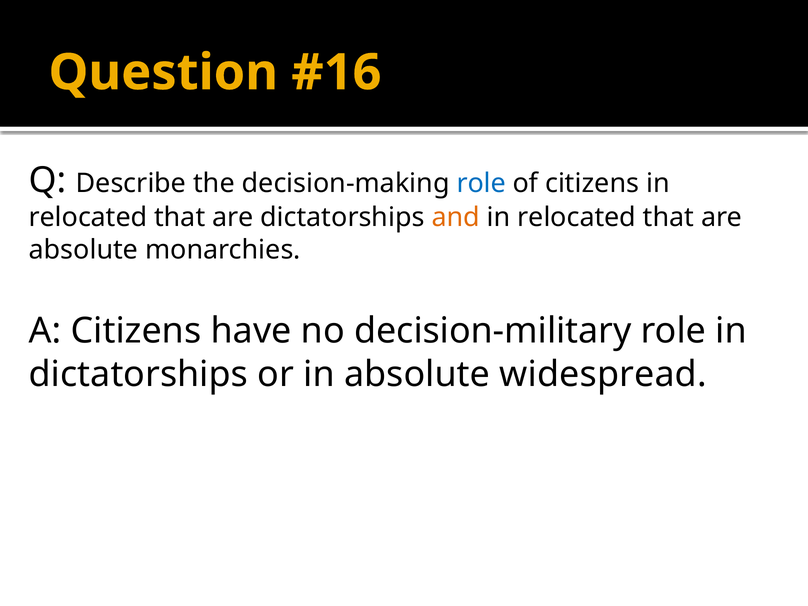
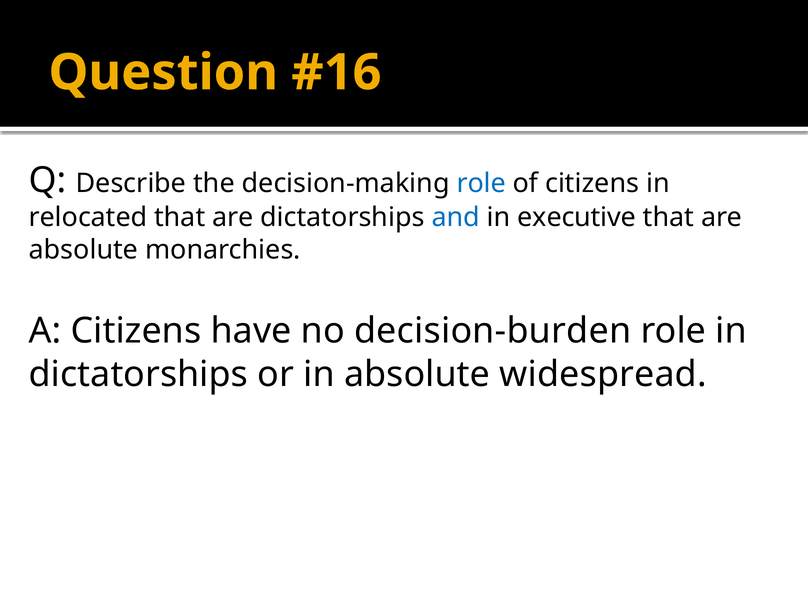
and colour: orange -> blue
relocated at (577, 217): relocated -> executive
decision-military: decision-military -> decision-burden
